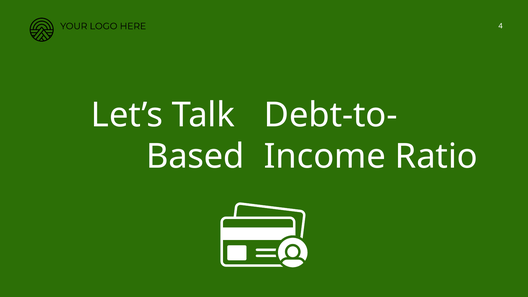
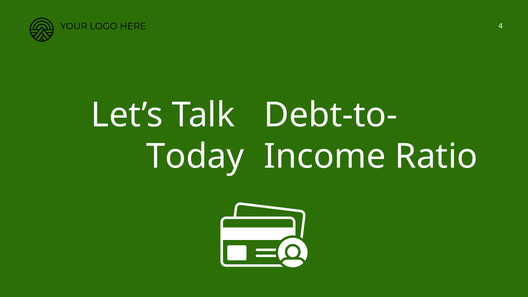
Based: Based -> Today
